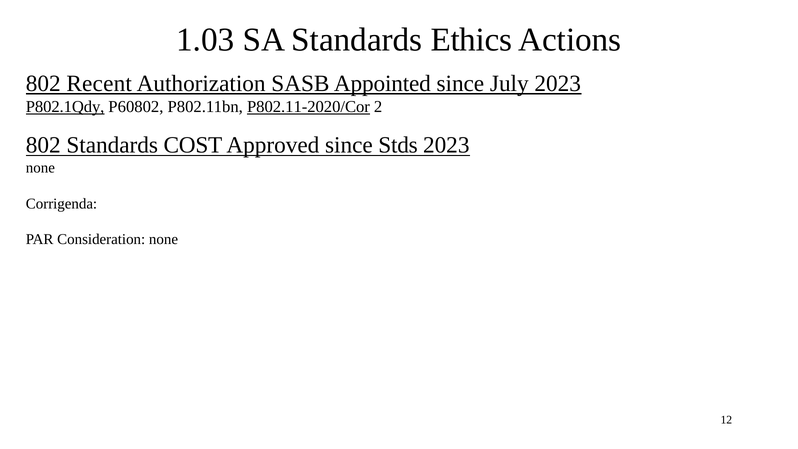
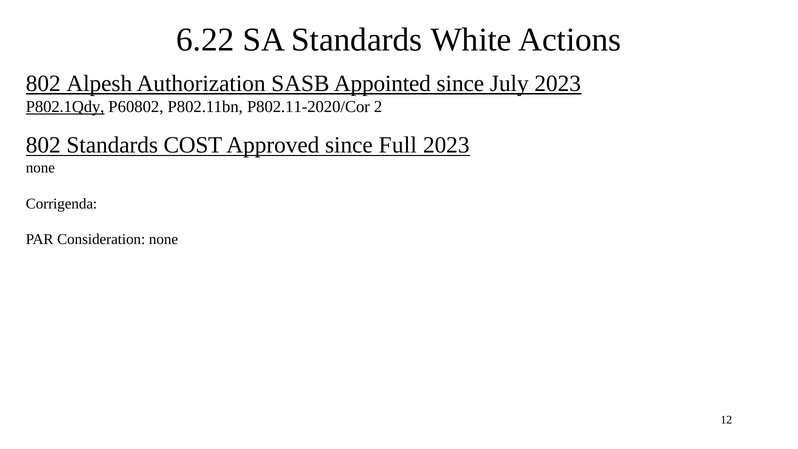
1.03: 1.03 -> 6.22
Ethics: Ethics -> White
Recent: Recent -> Alpesh
P802.11-2020/Cor underline: present -> none
Stds: Stds -> Full
